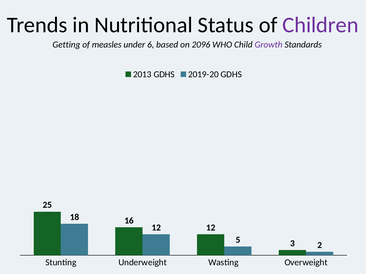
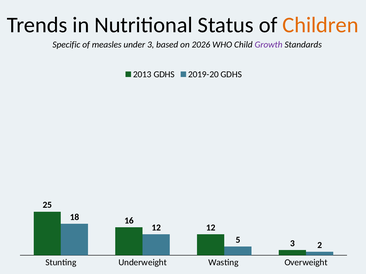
Children colour: purple -> orange
Getting: Getting -> Specific
under 6: 6 -> 3
2096: 2096 -> 2026
